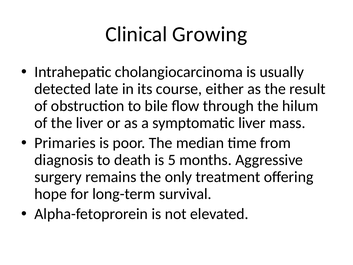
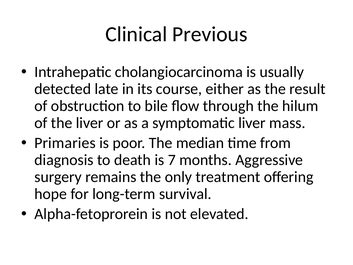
Growing: Growing -> Previous
5: 5 -> 7
